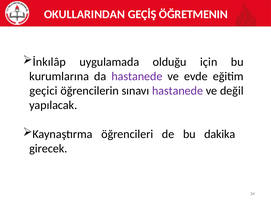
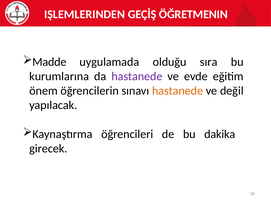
OKULLARINDAN: OKULLARINDAN -> IŞLEMLERINDEN
İnkılâp: İnkılâp -> Madde
için: için -> sıra
geçici: geçici -> önem
hastanede at (178, 91) colour: purple -> orange
